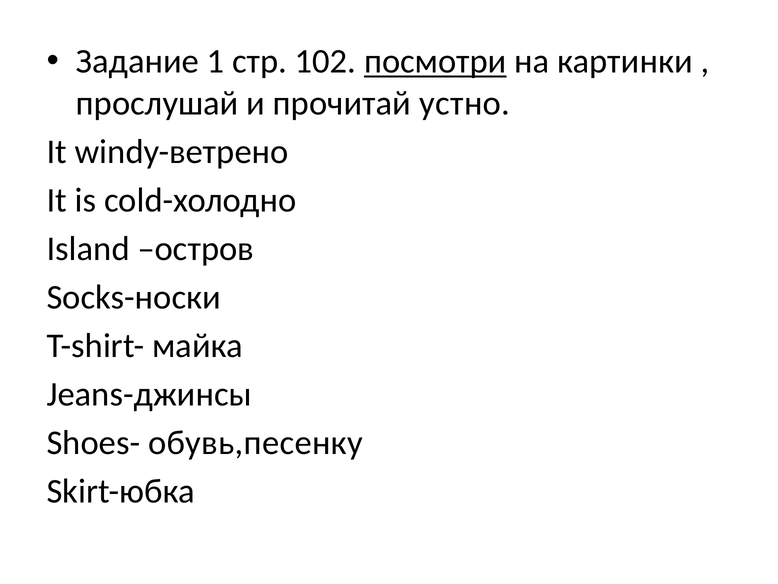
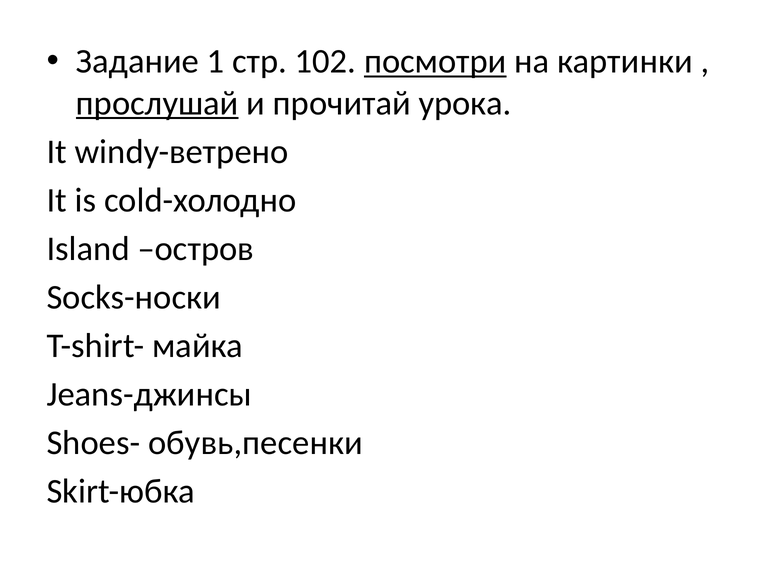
прослушай underline: none -> present
устно: устно -> урока
обувь,песенку: обувь,песенку -> обувь,песенки
